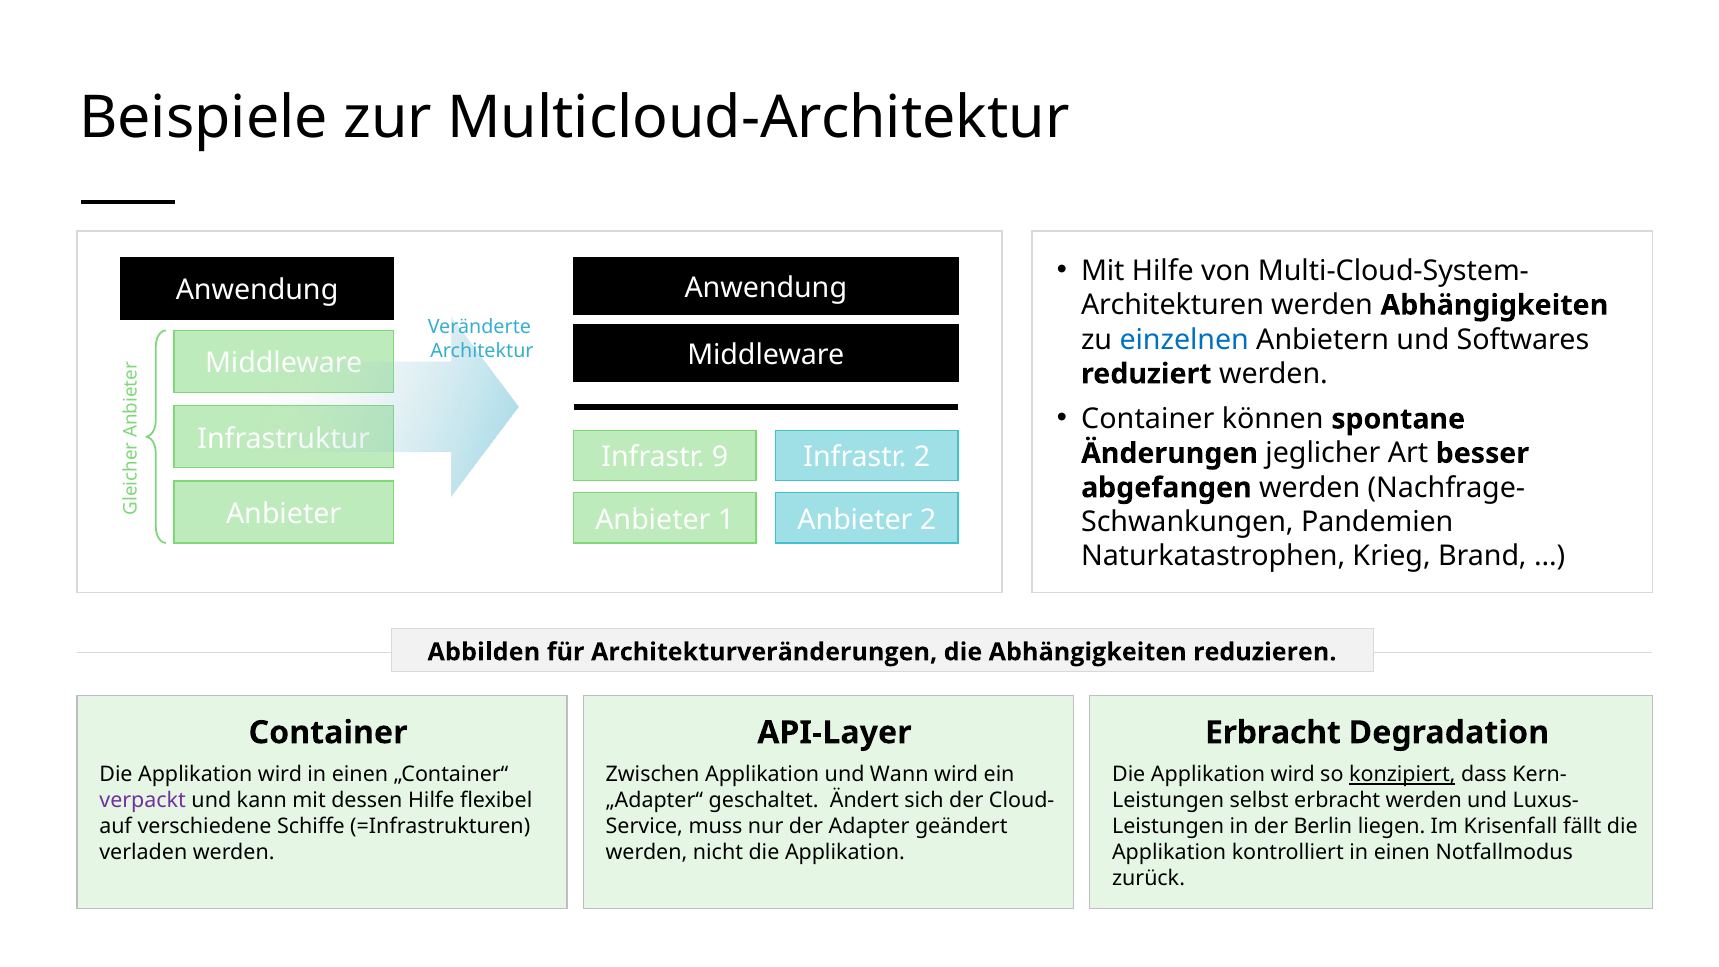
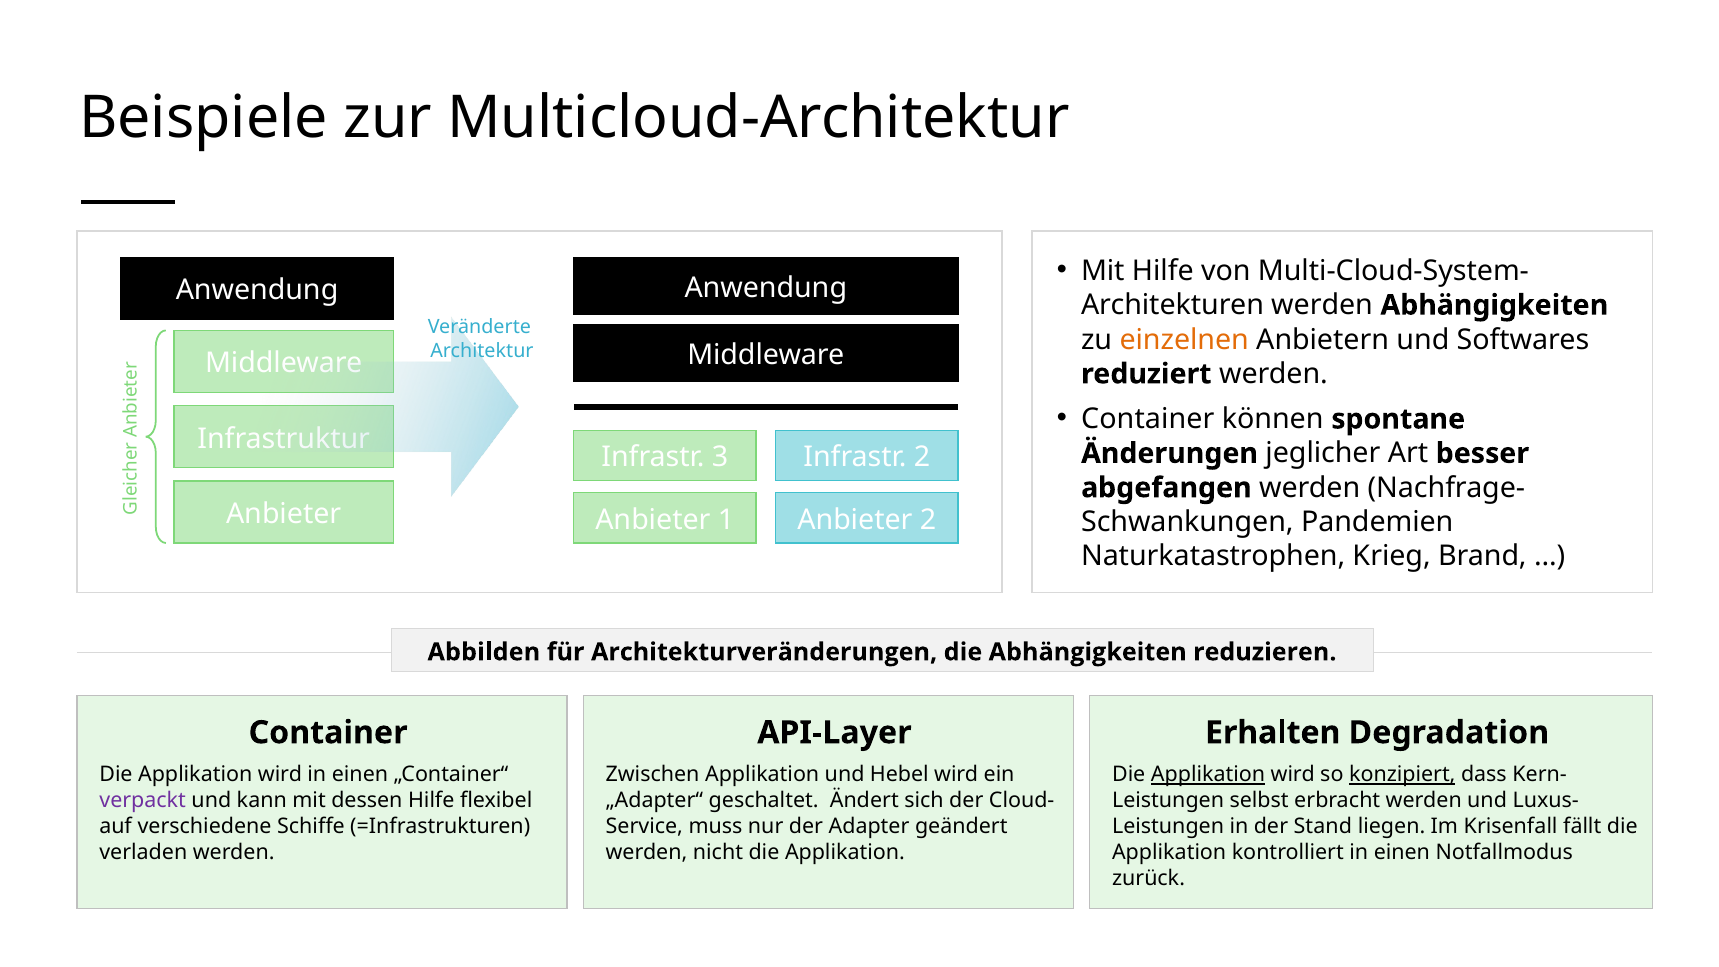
einzelnen colour: blue -> orange
9: 9 -> 3
Erbracht at (1273, 733): Erbracht -> Erhalten
Wann: Wann -> Hebel
Applikation at (1208, 775) underline: none -> present
Berlin: Berlin -> Stand
